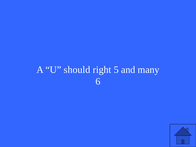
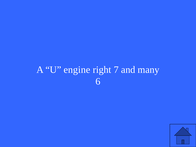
should: should -> engine
5: 5 -> 7
